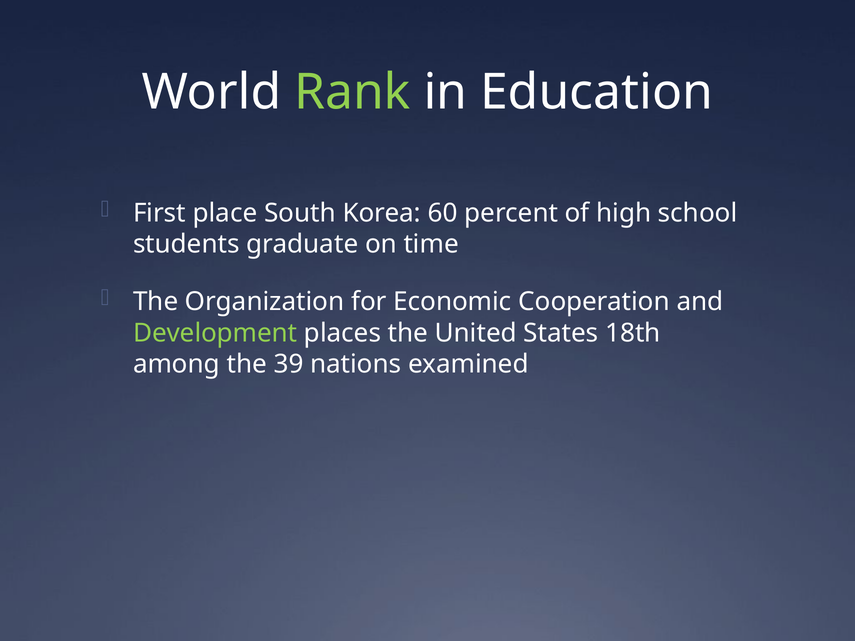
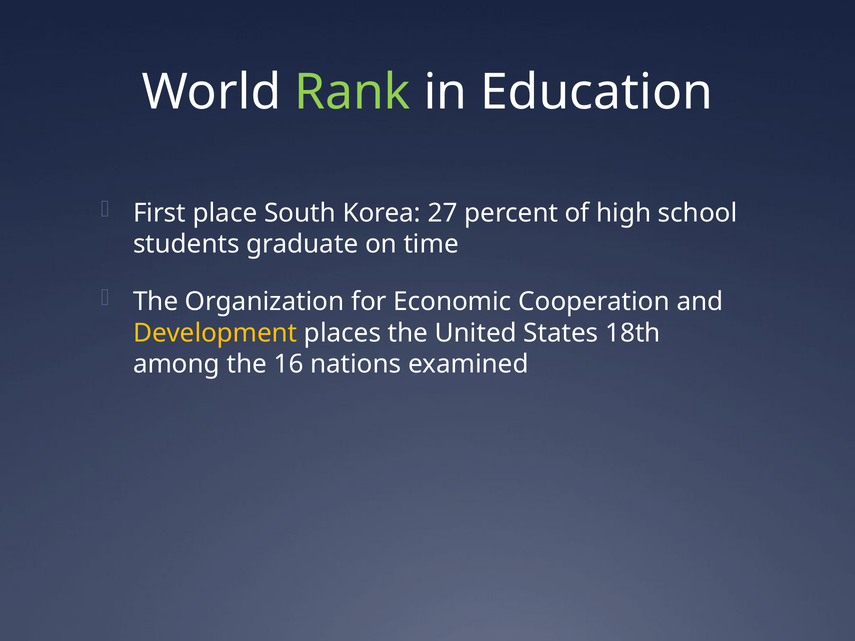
60: 60 -> 27
Development colour: light green -> yellow
39: 39 -> 16
